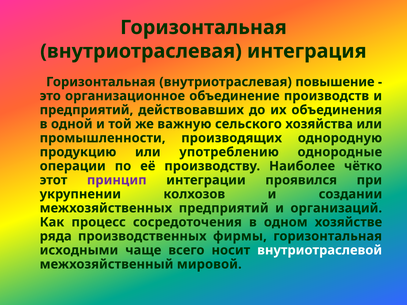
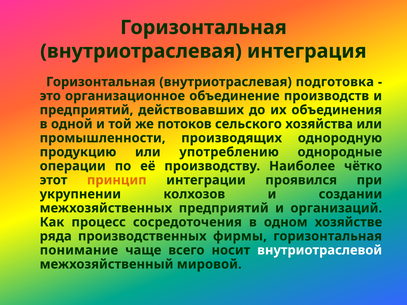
повышение: повышение -> подготовка
важную: важную -> потоков
принцип colour: purple -> orange
исходными: исходными -> понимание
